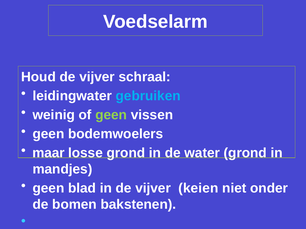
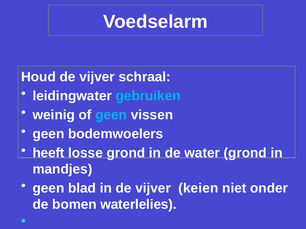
geen at (111, 115) colour: light green -> light blue
maar: maar -> heeft
bakstenen: bakstenen -> waterlelies
